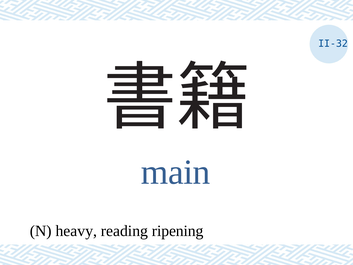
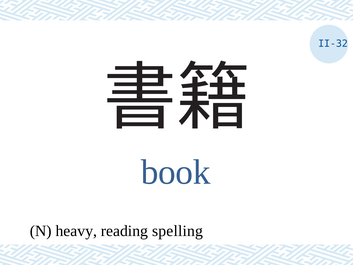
main: main -> book
ripening: ripening -> spelling
